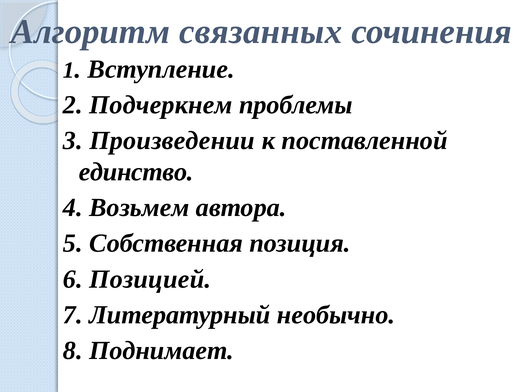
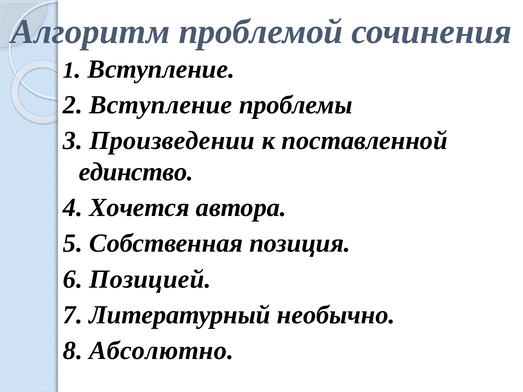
связанных: связанных -> проблемой
2 Подчеркнем: Подчеркнем -> Вступление
Возьмем: Возьмем -> Хочется
Поднимает: Поднимает -> Абсолютно
